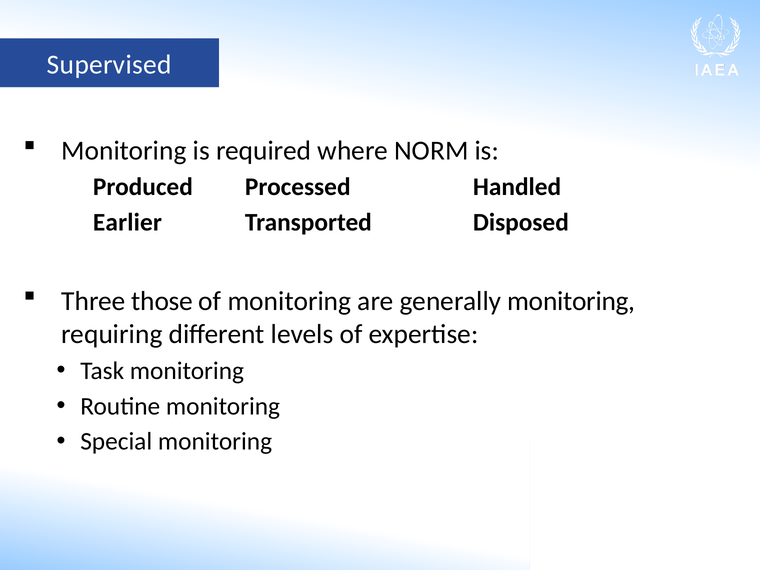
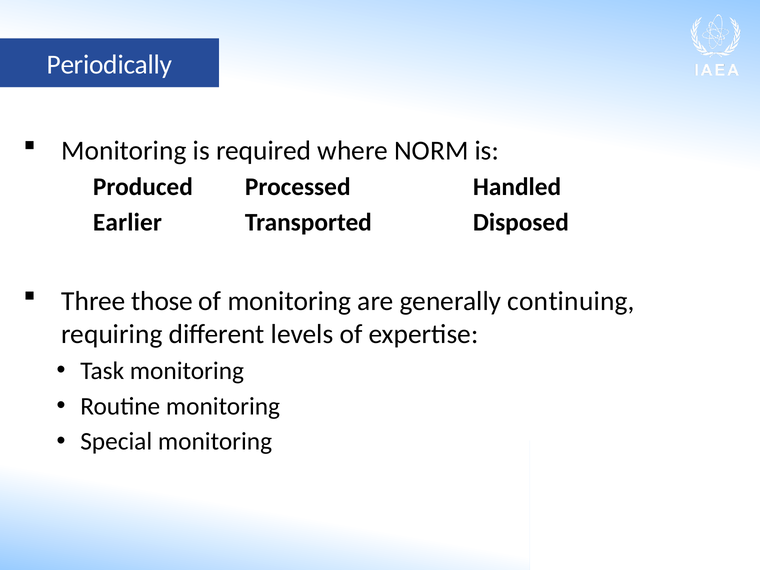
Supervised: Supervised -> Periodically
generally monitoring: monitoring -> continuing
